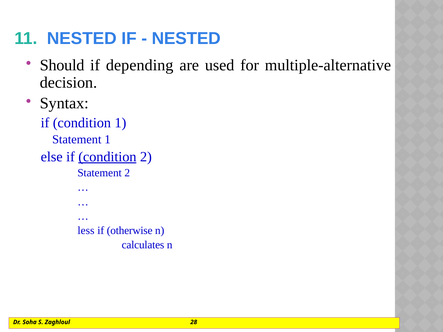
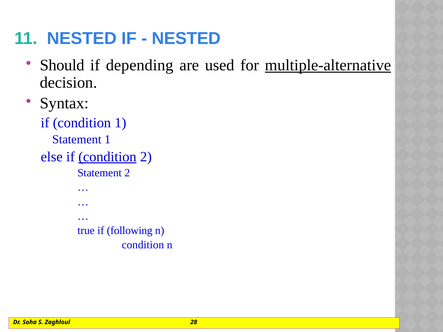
multiple-alternative underline: none -> present
less: less -> true
otherwise: otherwise -> following
calculates at (143, 245): calculates -> condition
